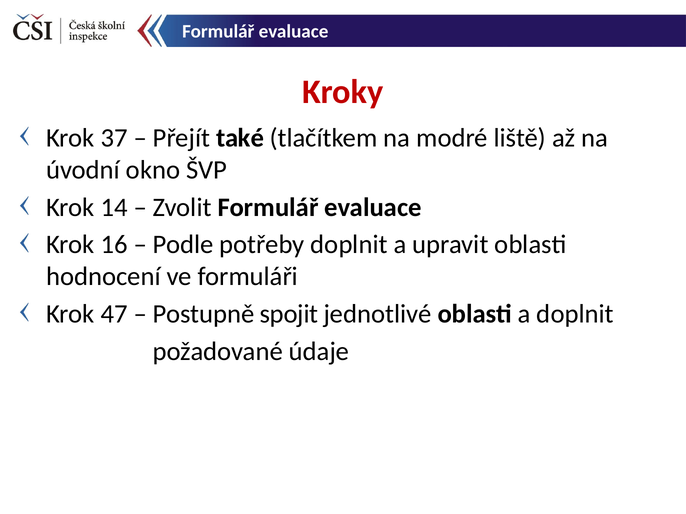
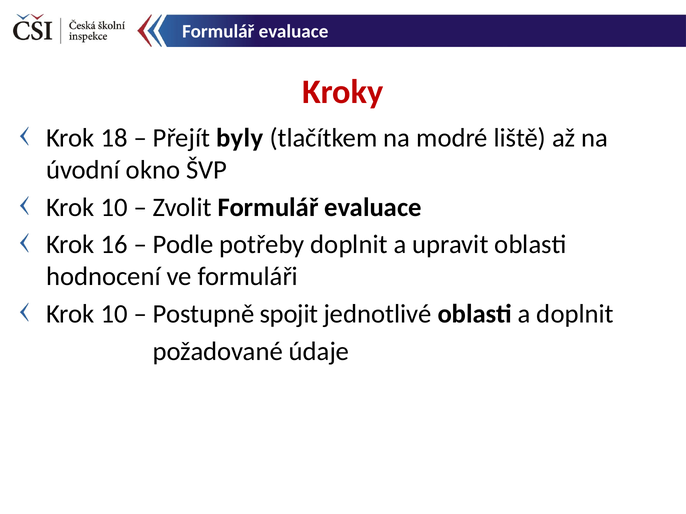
37: 37 -> 18
také: také -> byly
14 at (114, 207): 14 -> 10
47 at (114, 314): 47 -> 10
